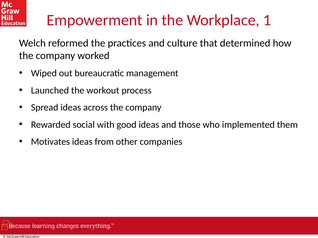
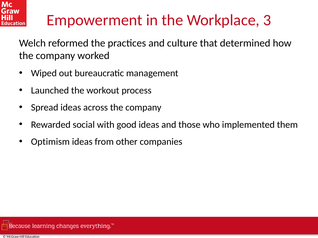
1: 1 -> 3
Motivates: Motivates -> Optimism
